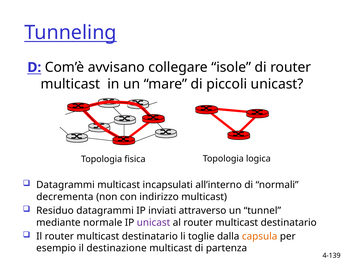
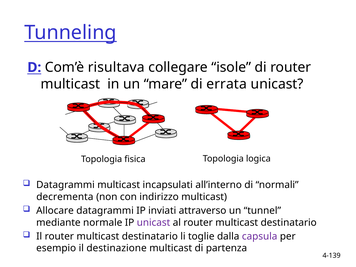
avvisano: avvisano -> risultava
piccoli: piccoli -> errata
Residuo: Residuo -> Allocare
capsula colour: orange -> purple
